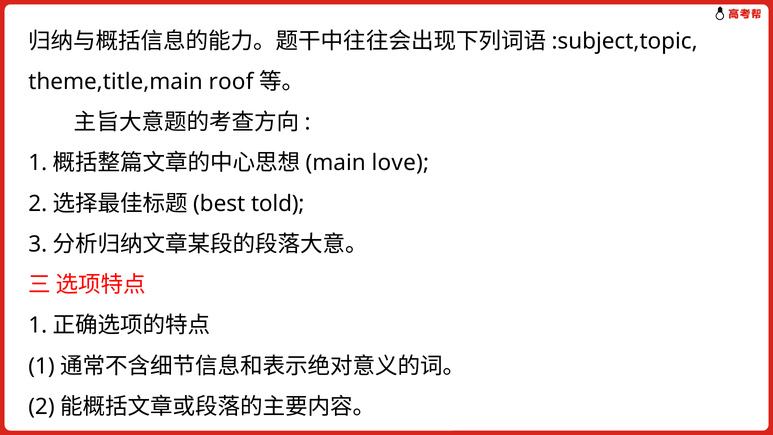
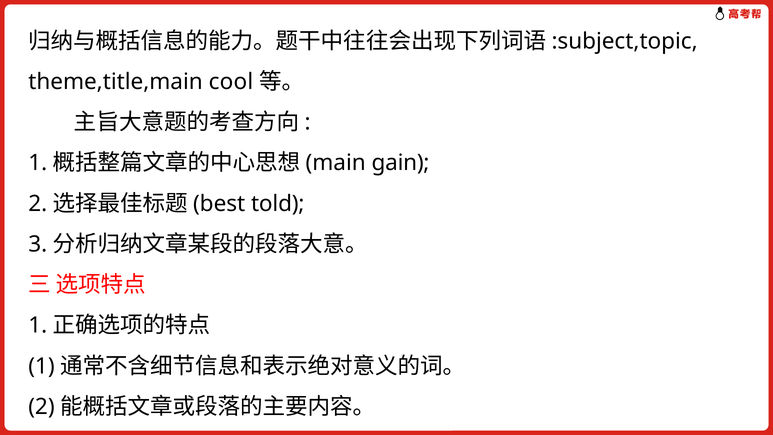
roof: roof -> cool
love: love -> gain
